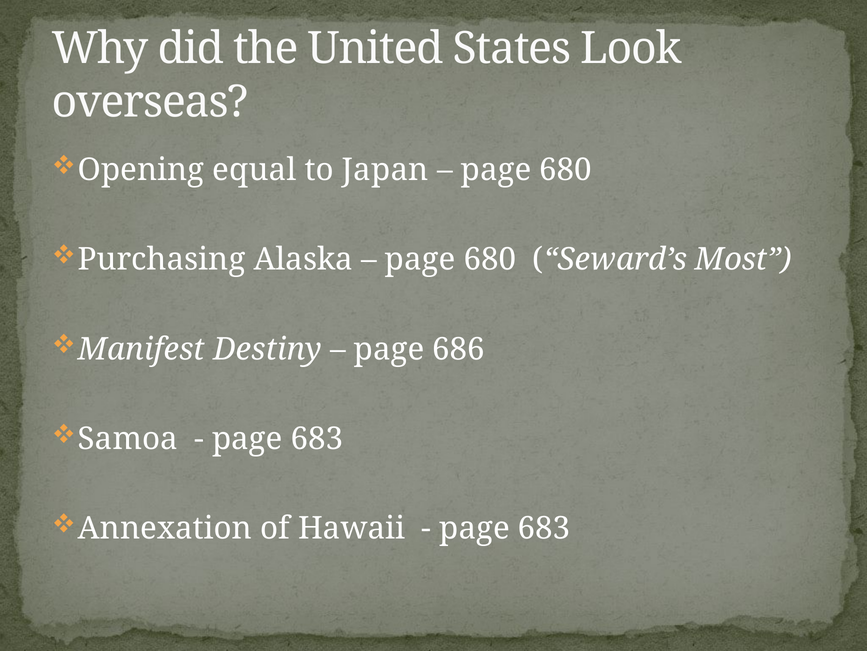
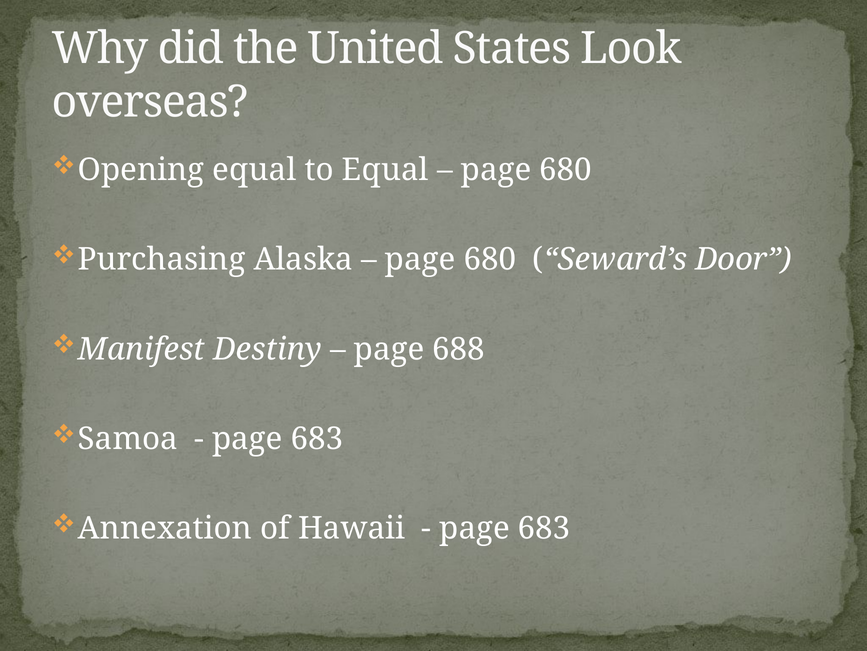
to Japan: Japan -> Equal
Most: Most -> Door
686: 686 -> 688
